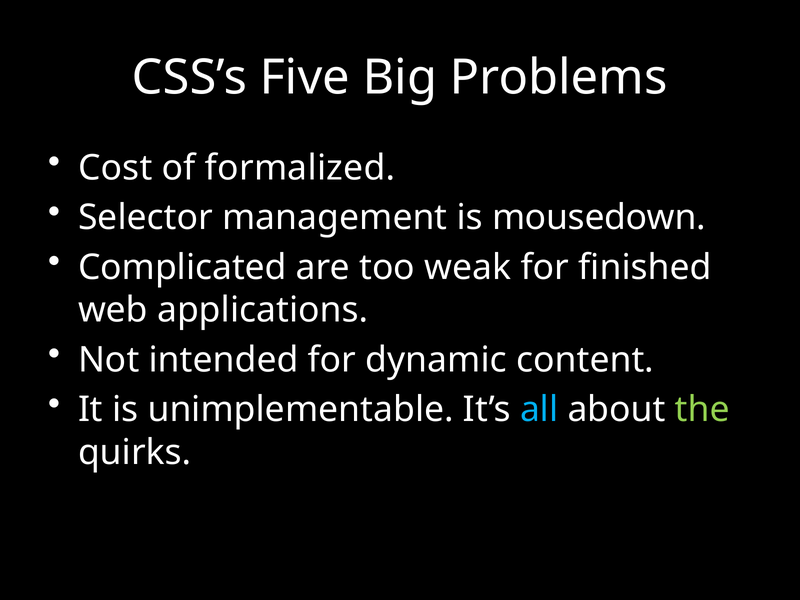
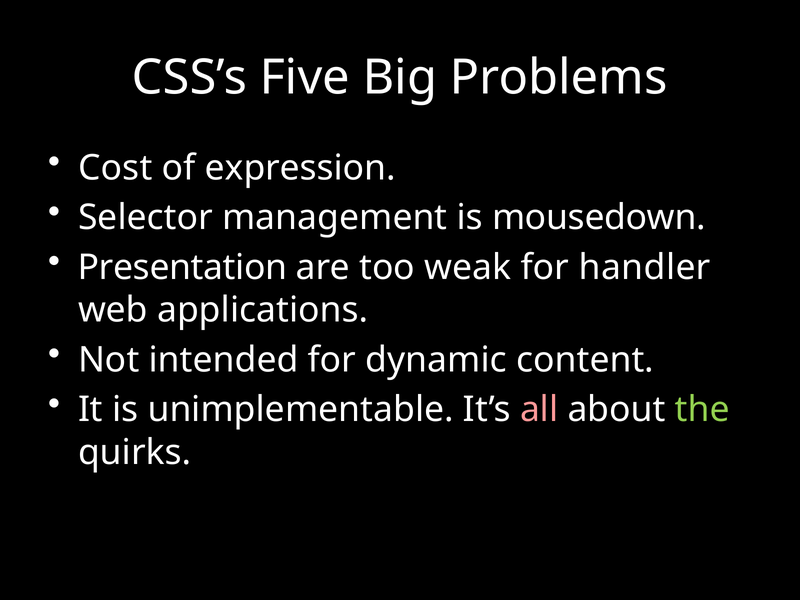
formalized: formalized -> expression
Complicated: Complicated -> Presentation
finished: finished -> handler
all colour: light blue -> pink
